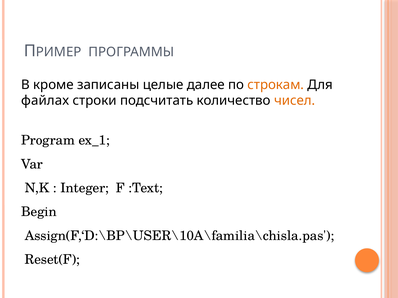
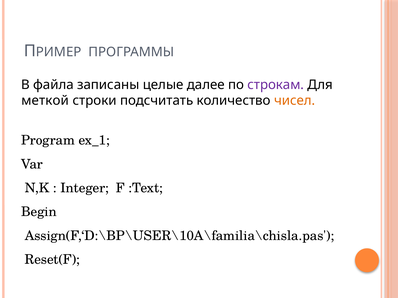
кроме: кроме -> файла
строкам colour: orange -> purple
файлах: файлах -> меткой
